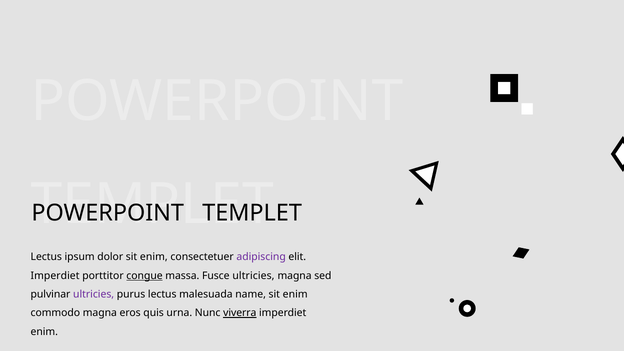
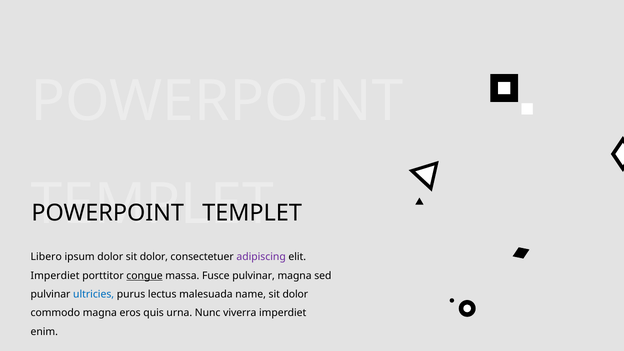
Lectus at (46, 257): Lectus -> Libero
dolor sit enim: enim -> dolor
Fusce ultricies: ultricies -> pulvinar
ultricies at (94, 294) colour: purple -> blue
enim at (295, 294): enim -> dolor
viverra underline: present -> none
